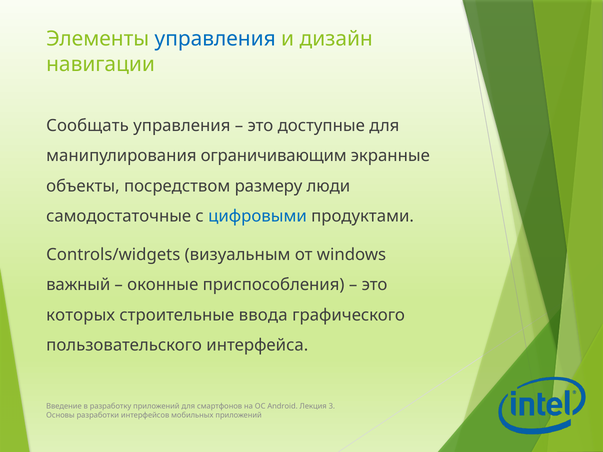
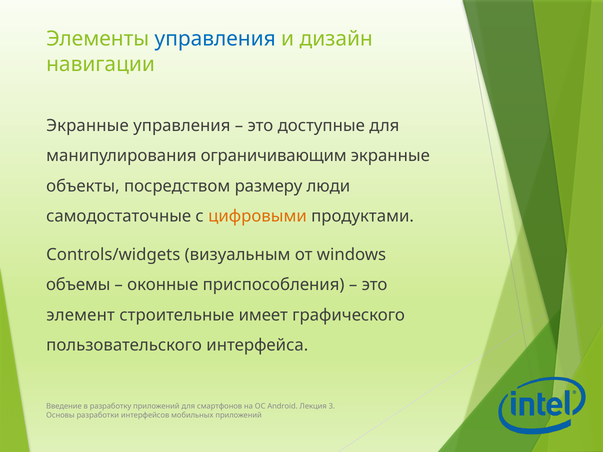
Сообщать at (88, 126): Сообщать -> Экранные
цифровыми colour: blue -> orange
важный: важный -> объемы
которых: которых -> элемент
ввода: ввода -> имеет
